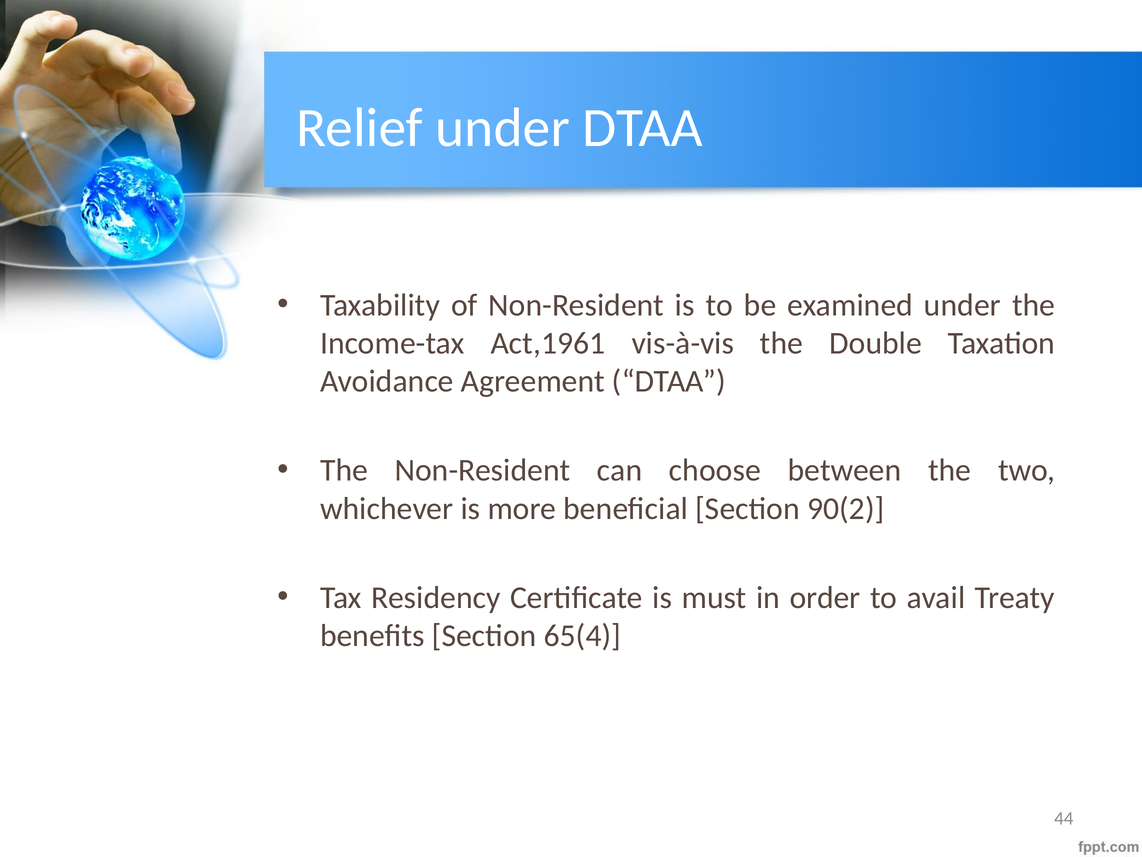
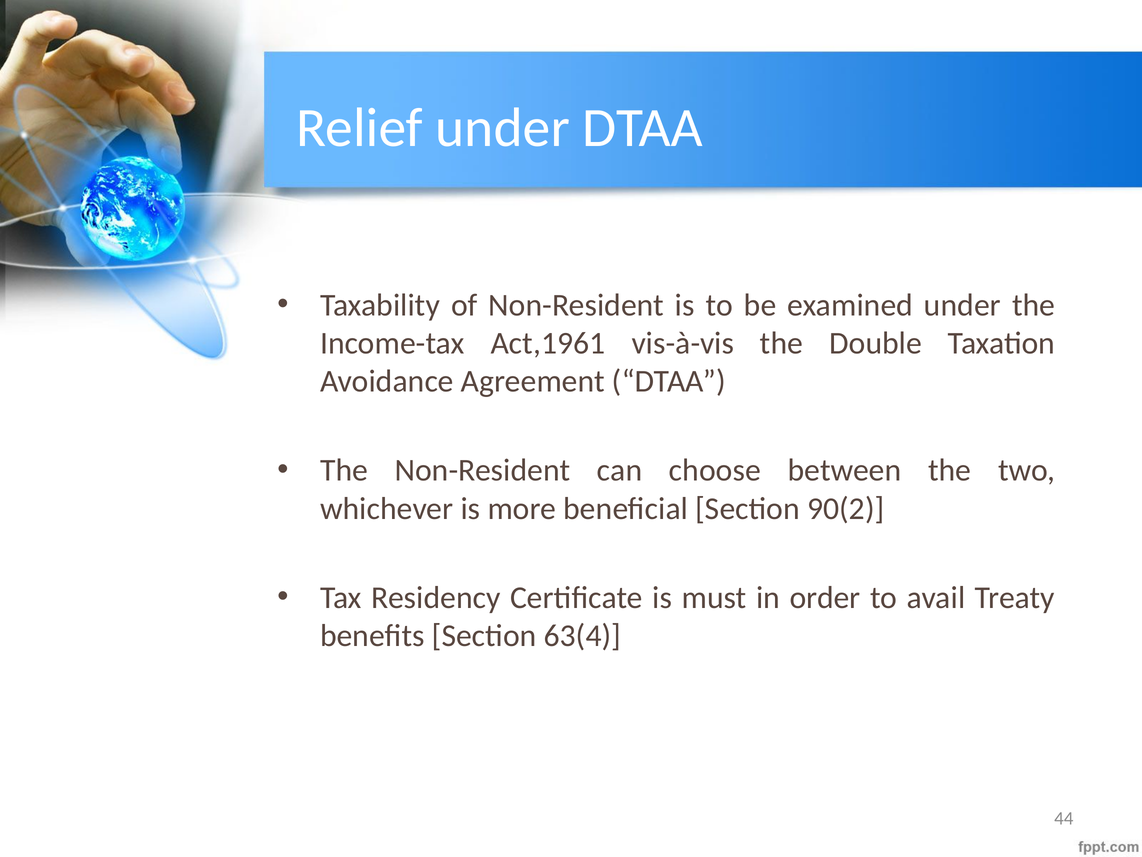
65(4: 65(4 -> 63(4
